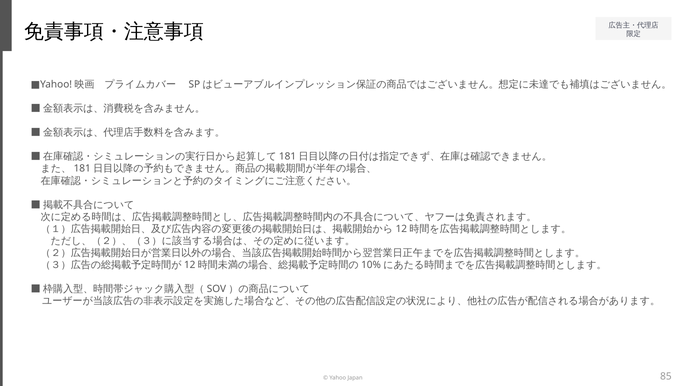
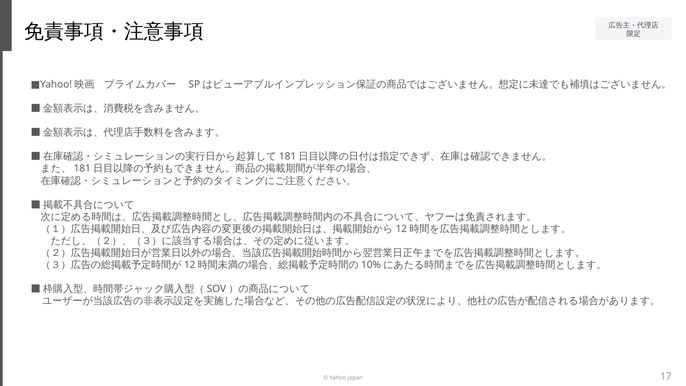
85: 85 -> 17
